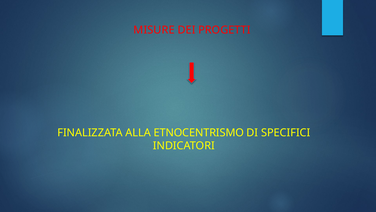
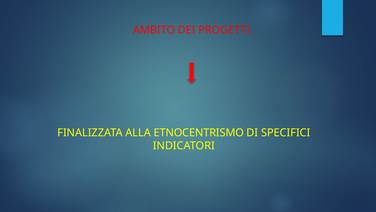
MISURE: MISURE -> AMBITO
